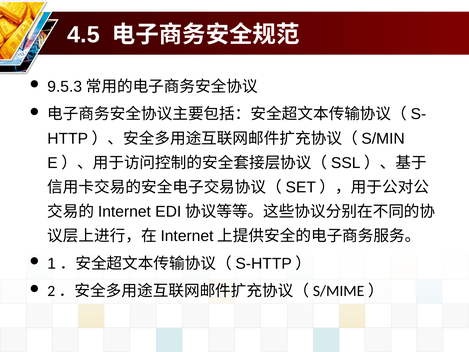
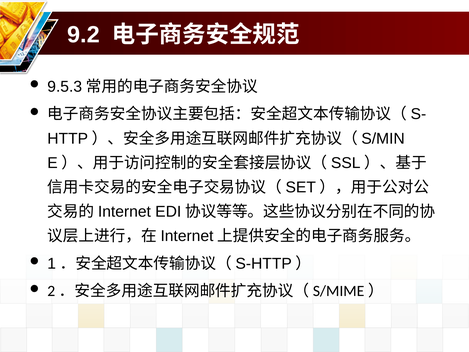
4.5: 4.5 -> 9.2
